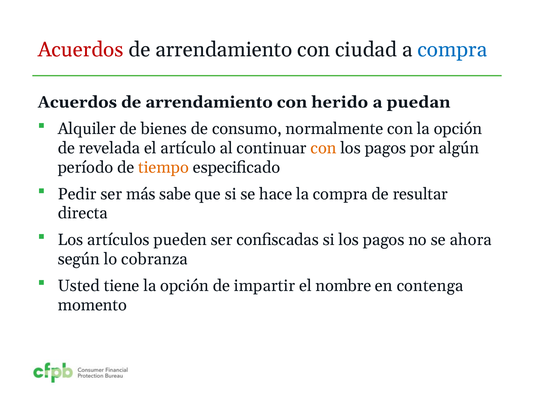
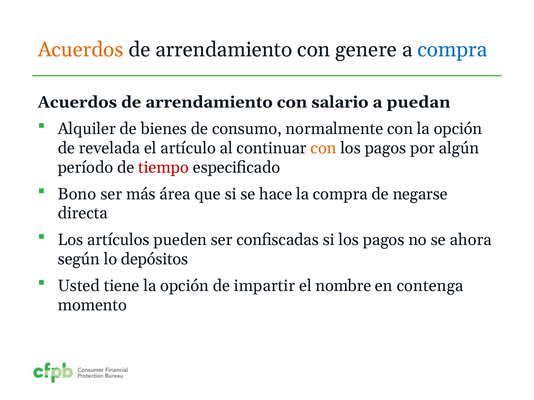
Acuerdos at (81, 50) colour: red -> orange
ciudad: ciudad -> genere
herido: herido -> salario
tiempo colour: orange -> red
Pedir: Pedir -> Bono
sabe: sabe -> área
resultar: resultar -> negarse
cobranza: cobranza -> depósitos
